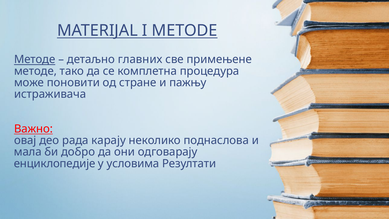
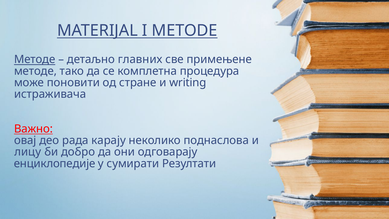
пажњу: пажњу -> writing
мала: мала -> лицу
условима: условима -> сумирати
